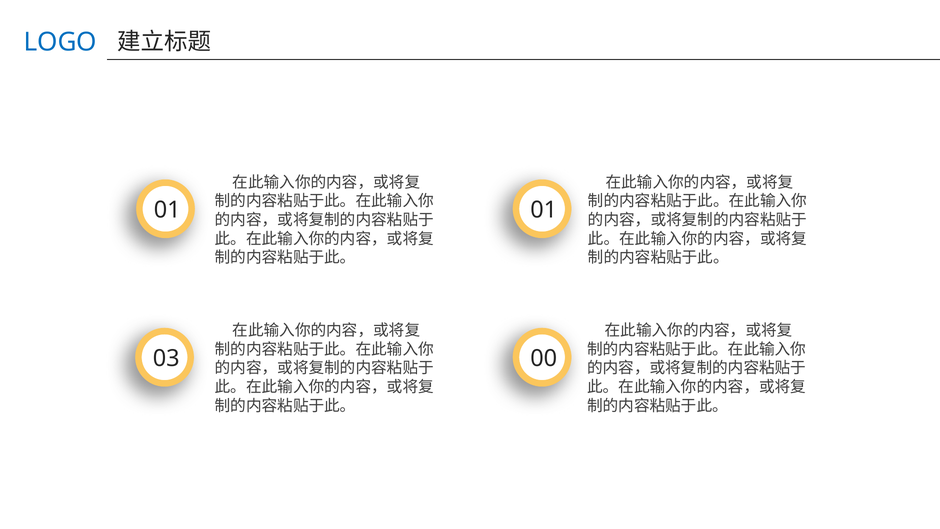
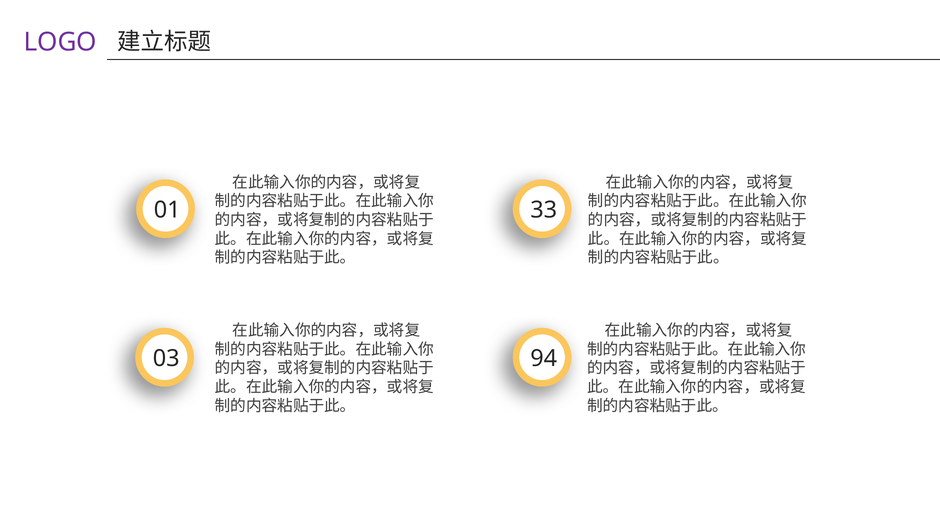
LOGO colour: blue -> purple
01 01: 01 -> 33
00: 00 -> 94
